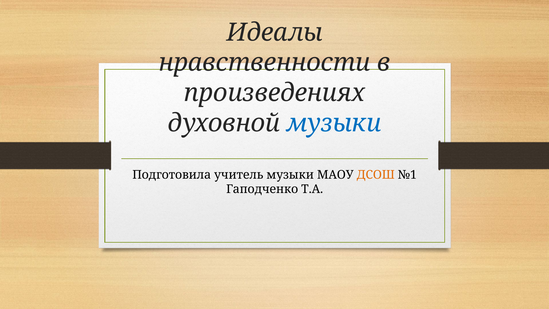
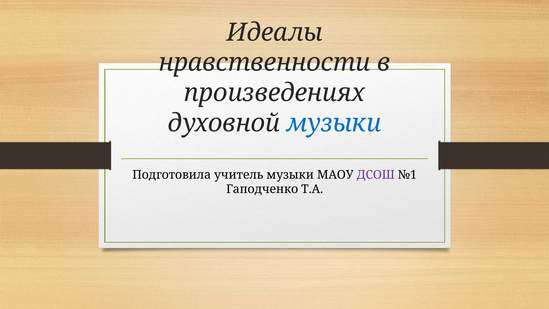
ДСОШ colour: orange -> purple
